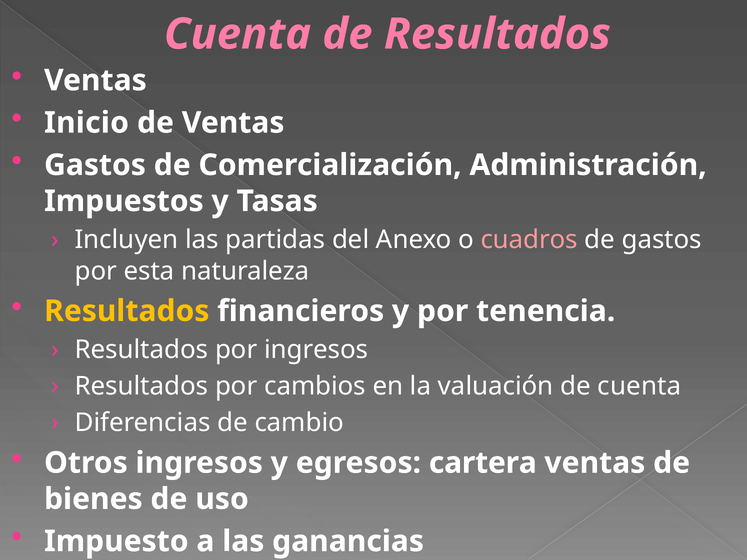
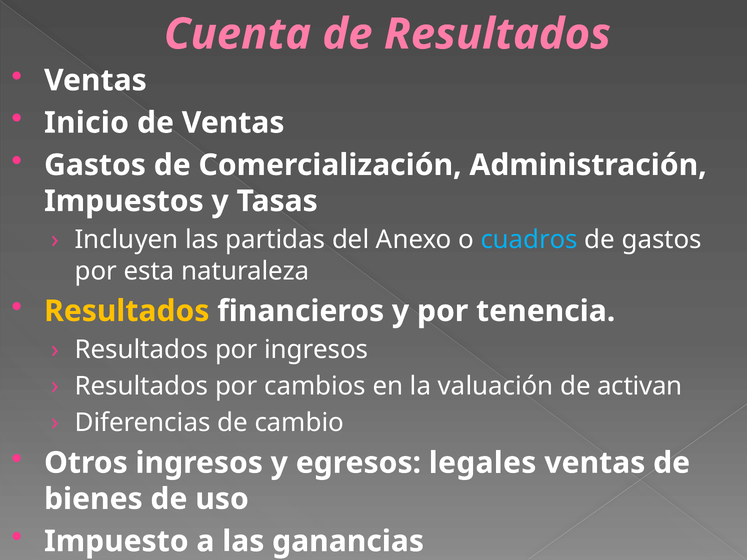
cuadros colour: pink -> light blue
de cuenta: cuenta -> activan
cartera: cartera -> legales
